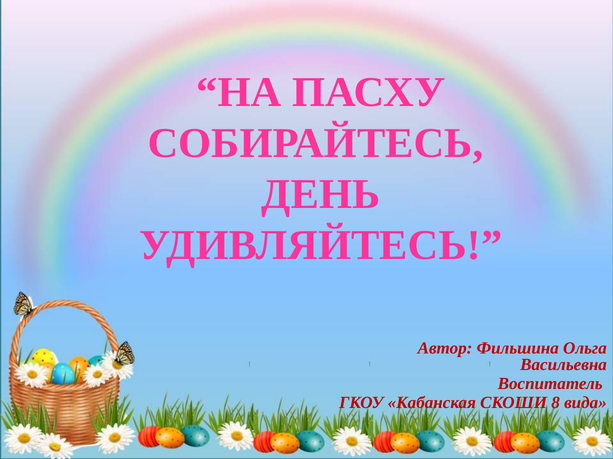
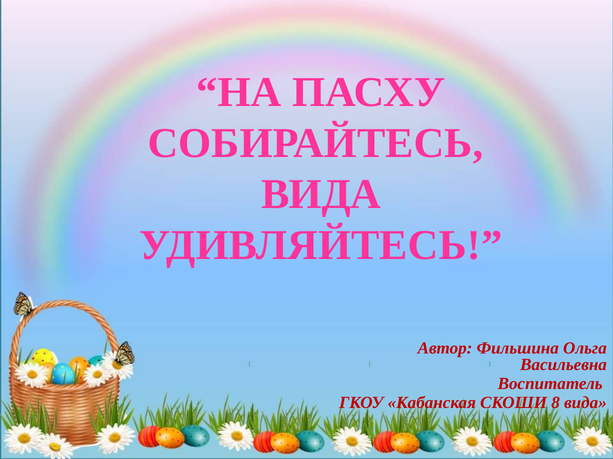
ДЕНЬ at (321, 195): ДЕНЬ -> ВИДА
